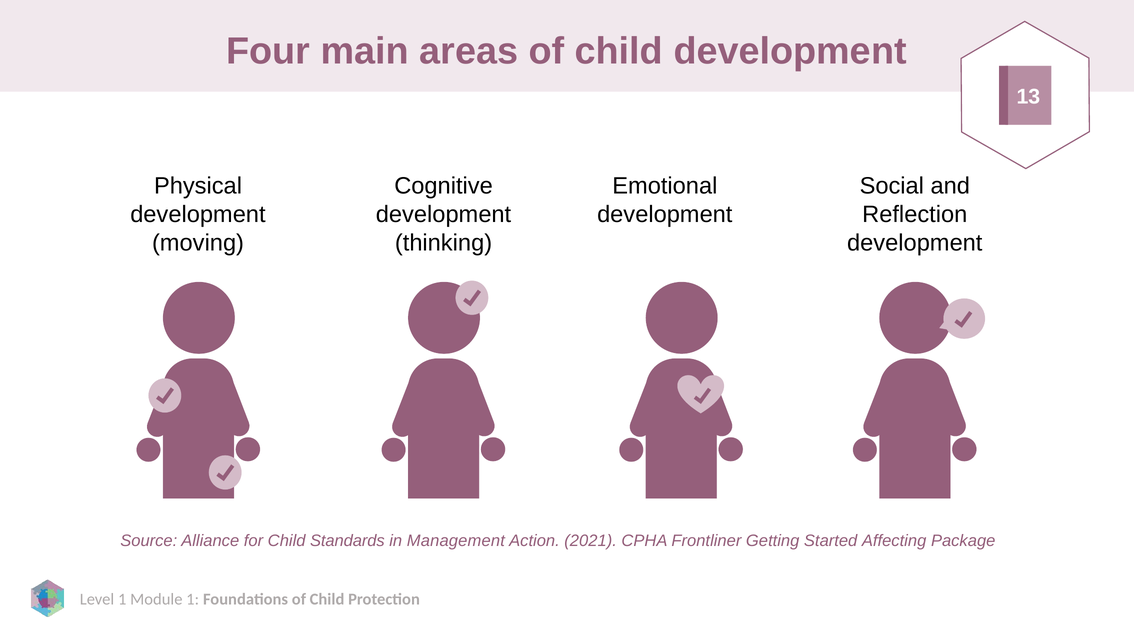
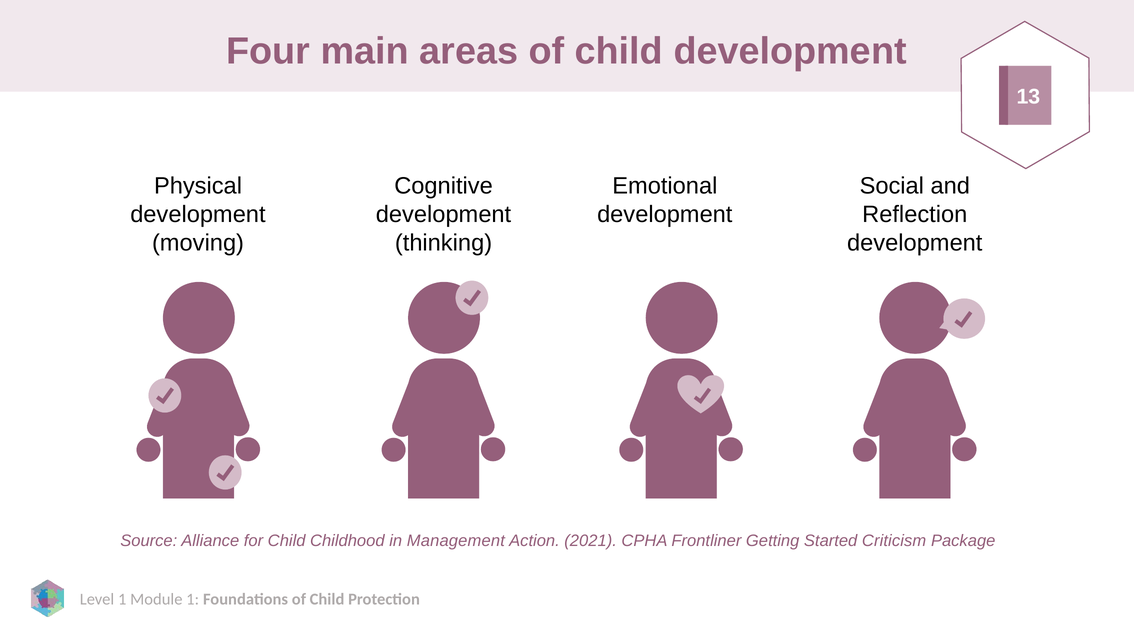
Standards: Standards -> Childhood
Affecting: Affecting -> Criticism
